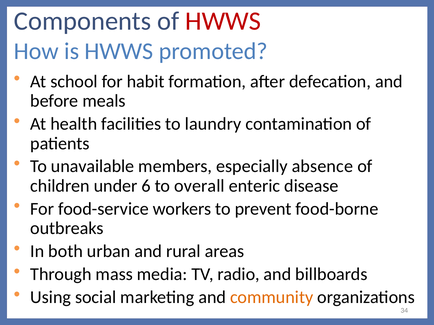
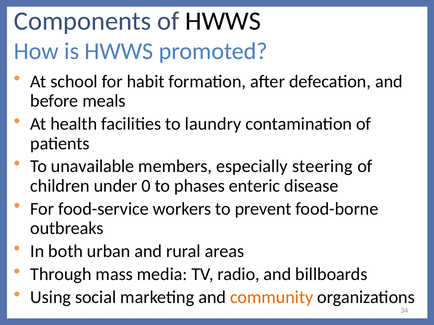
HWWS at (223, 21) colour: red -> black
absence: absence -> steering
6: 6 -> 0
overall: overall -> phases
